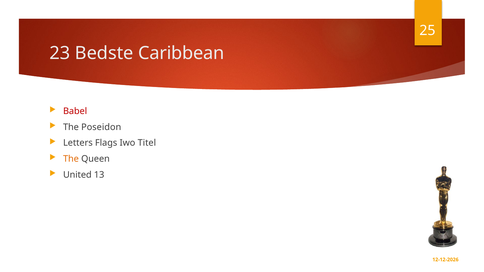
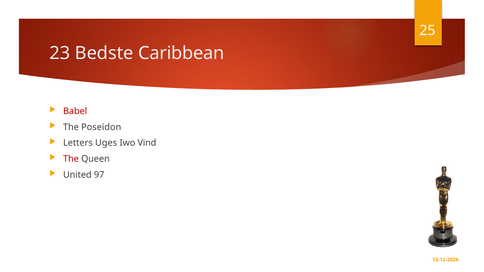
Flags: Flags -> Uges
Titel: Titel -> Vind
The at (71, 159) colour: orange -> red
13: 13 -> 97
